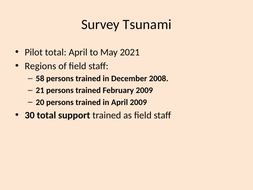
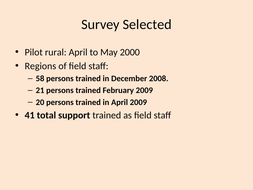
Tsunami: Tsunami -> Selected
Pilot total: total -> rural
2021: 2021 -> 2000
30: 30 -> 41
